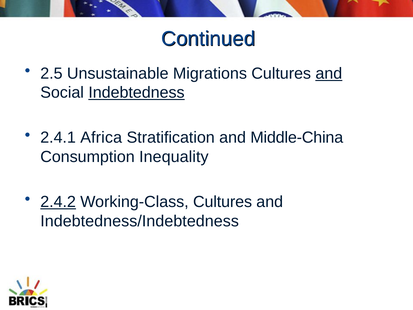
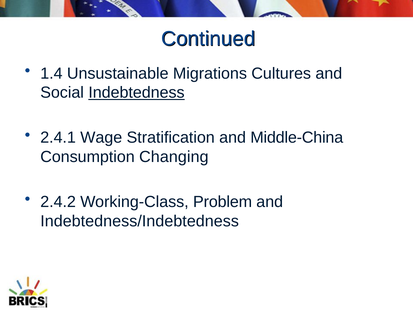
2.5: 2.5 -> 1.4
and at (329, 73) underline: present -> none
Africa: Africa -> Wage
Inequality: Inequality -> Changing
2.4.2 underline: present -> none
Working-Class Cultures: Cultures -> Problem
